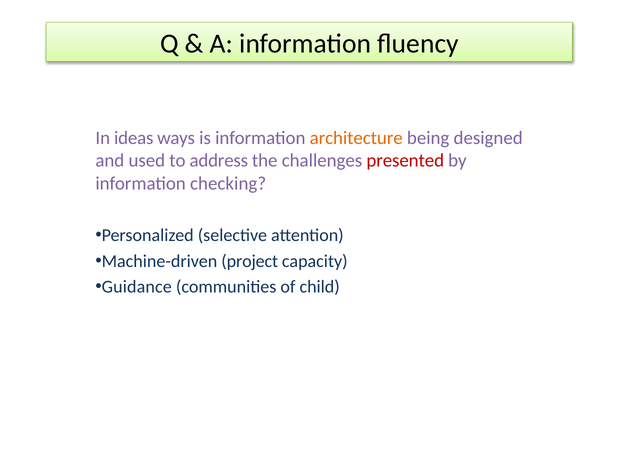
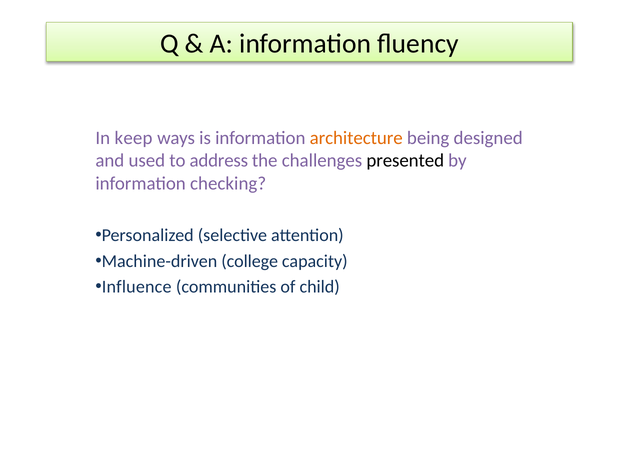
ideas: ideas -> keep
presented colour: red -> black
project: project -> college
Guidance: Guidance -> Influence
